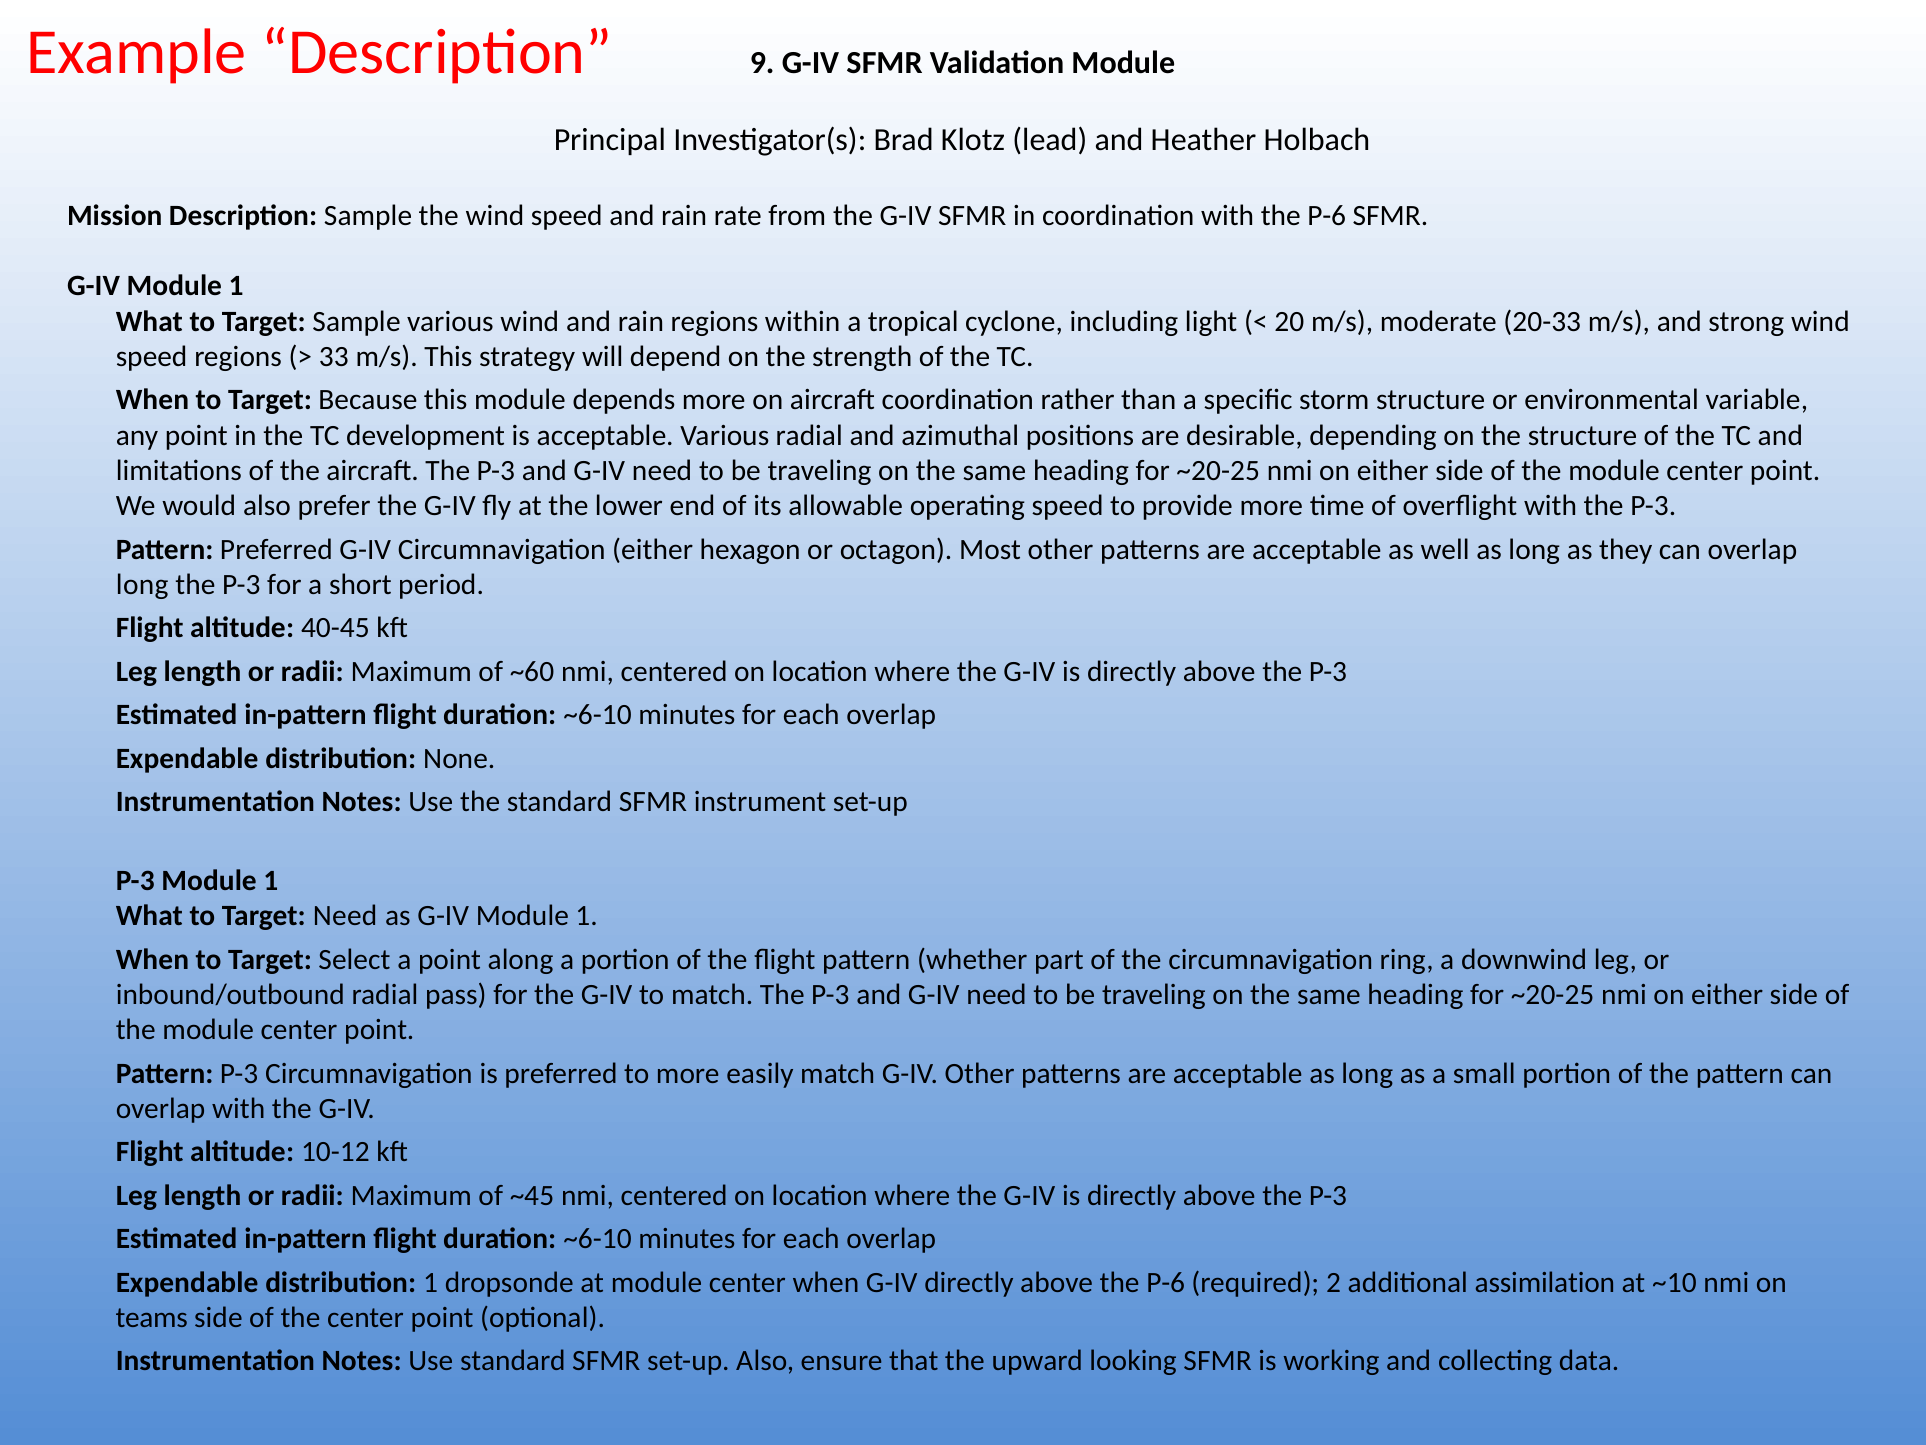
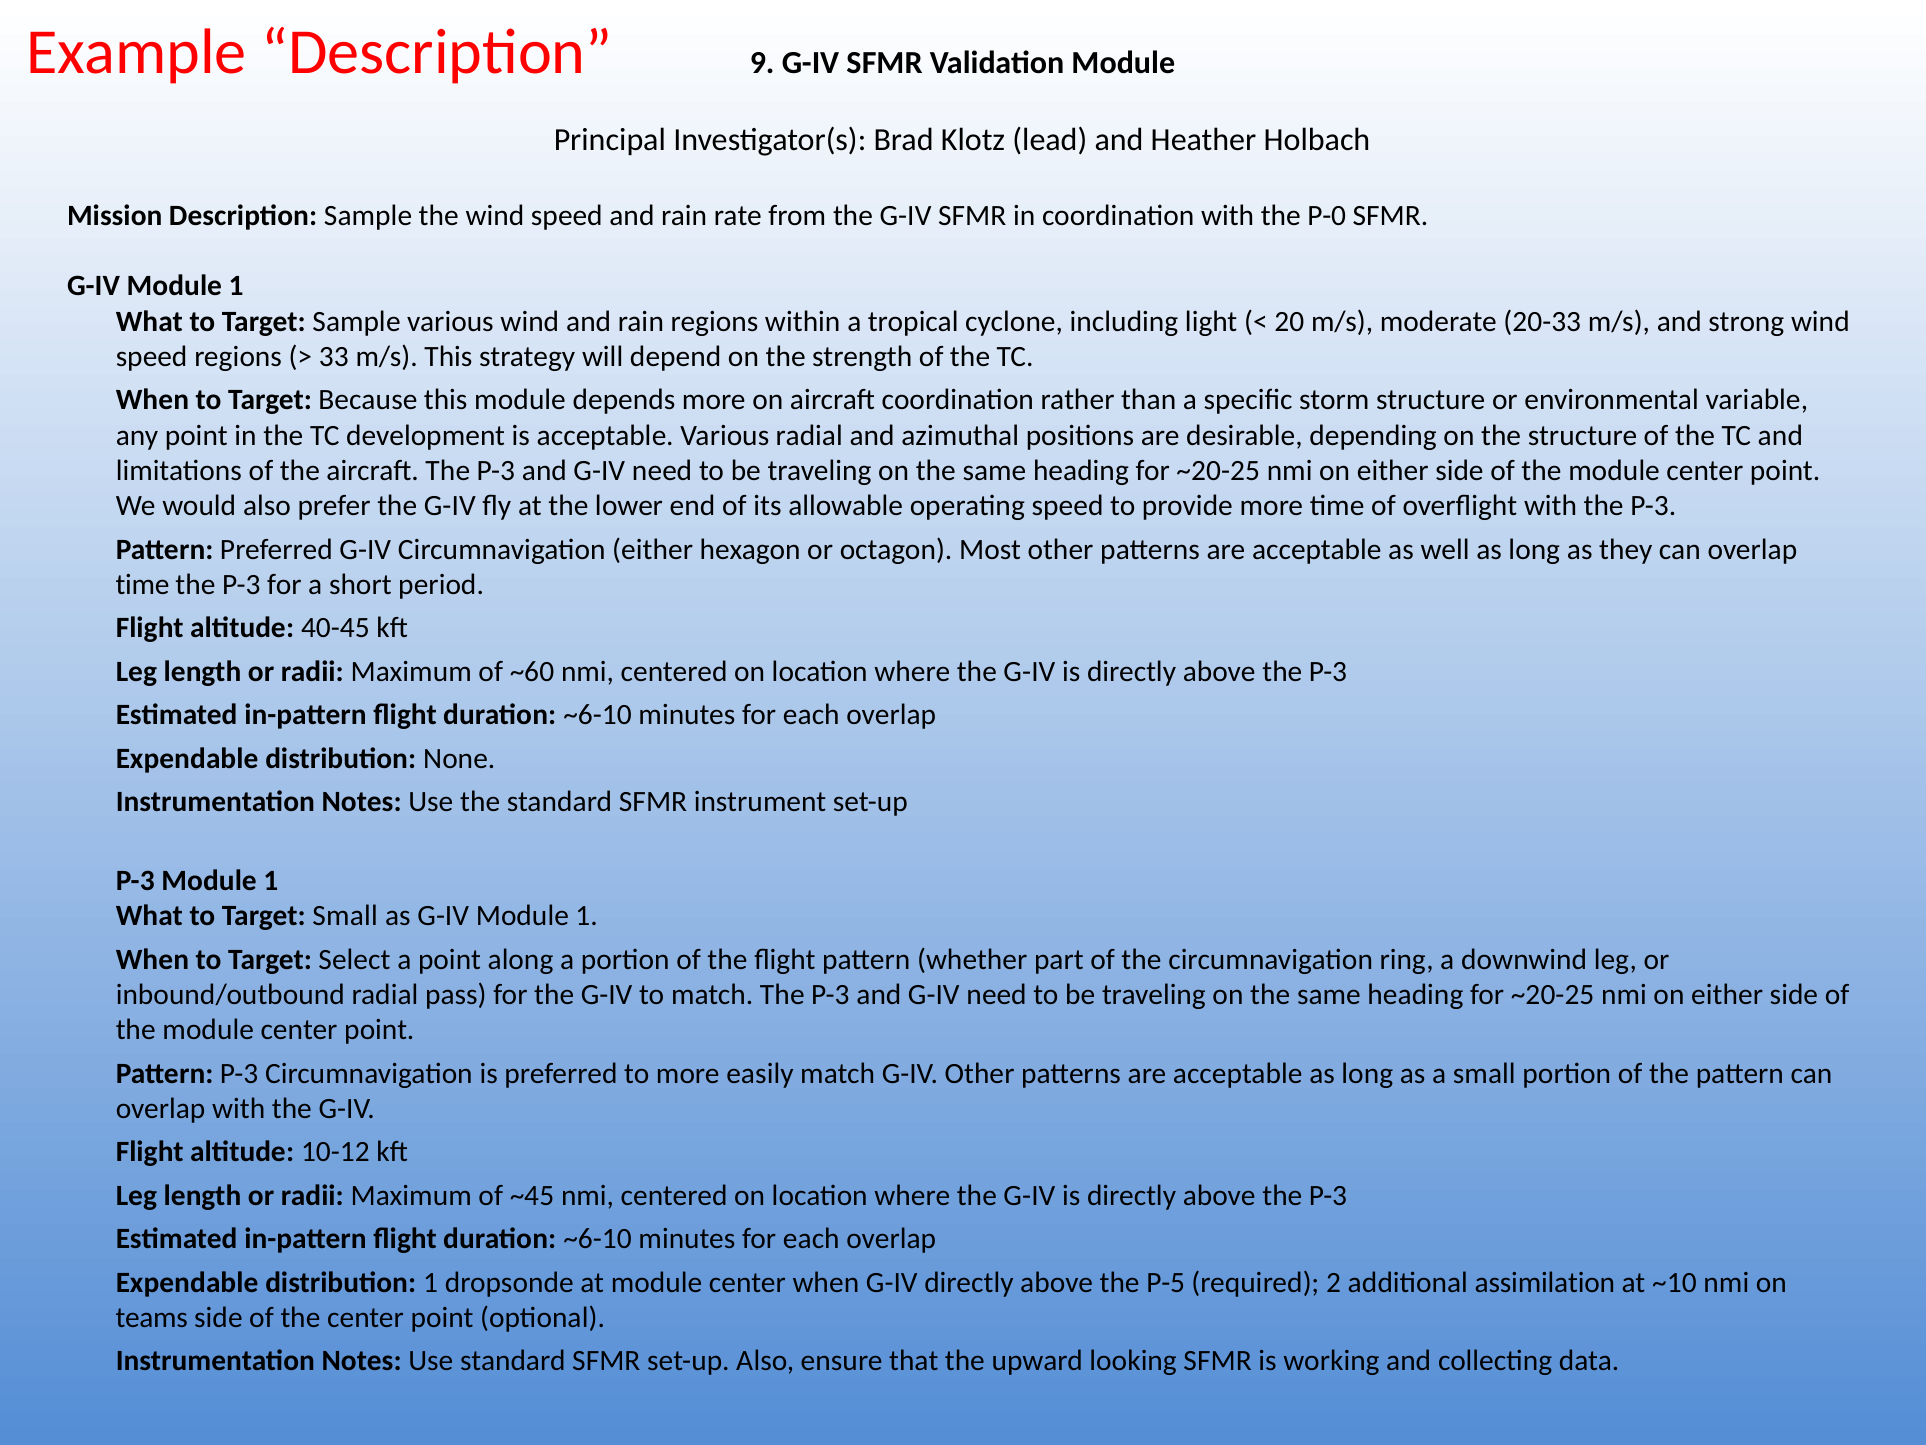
with the P-6: P-6 -> P-0
long at (142, 585): long -> time
Target Need: Need -> Small
above the P-6: P-6 -> P-5
